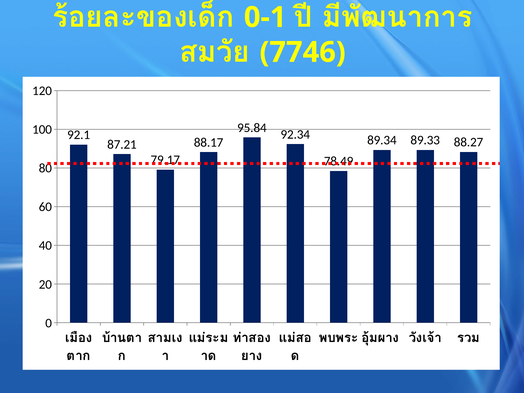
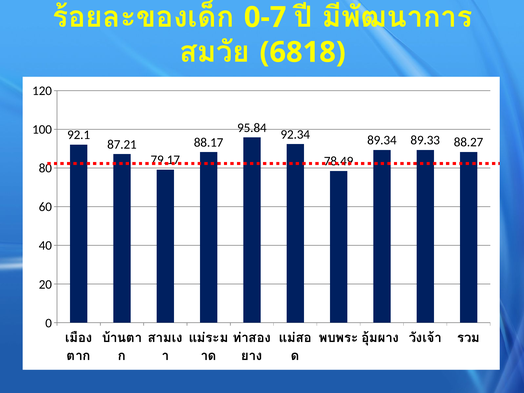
0-1: 0-1 -> 0-7
7746: 7746 -> 6818
